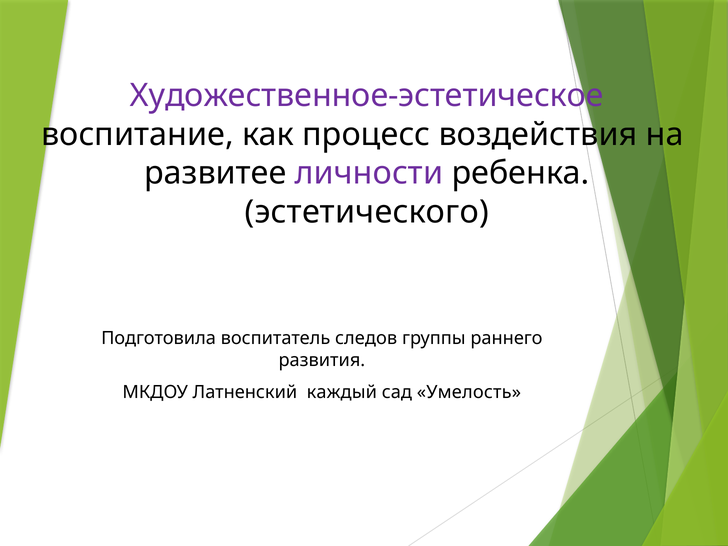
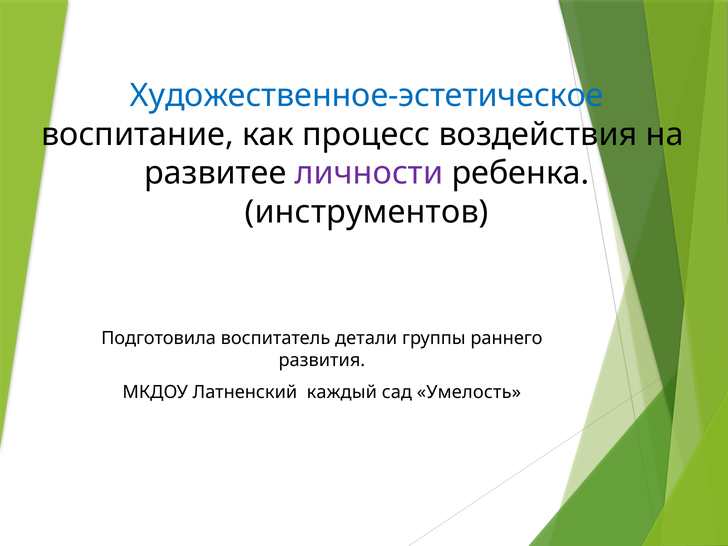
Художественное-эстетическое colour: purple -> blue
эстетического: эстетического -> инструментов
следов: следов -> детали
